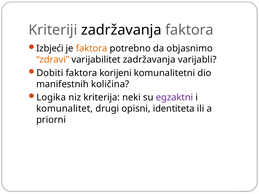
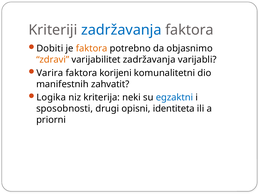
zadržavanja at (121, 30) colour: black -> blue
Izbjeći: Izbjeći -> Dobiti
Dobiti: Dobiti -> Varira
količina: količina -> zahvatit
egzaktni colour: purple -> blue
komunalitet: komunalitet -> sposobnosti
